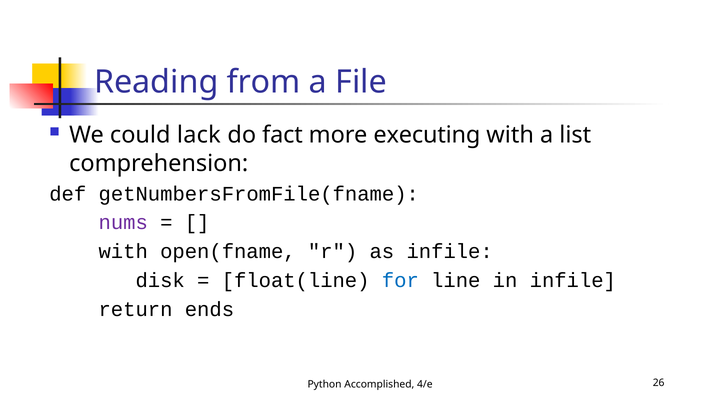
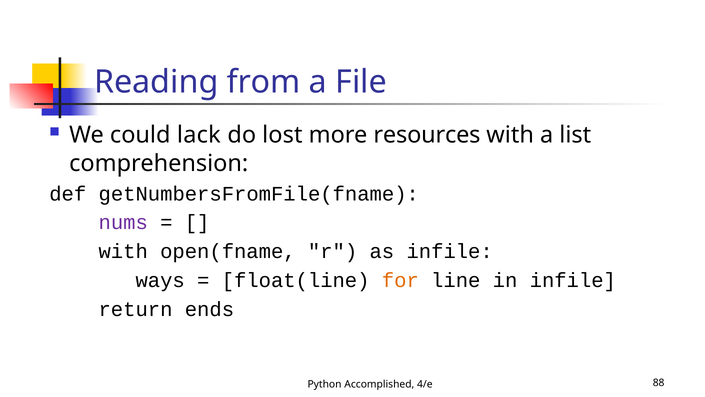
fact: fact -> lost
executing: executing -> resources
disk: disk -> ways
for colour: blue -> orange
26: 26 -> 88
